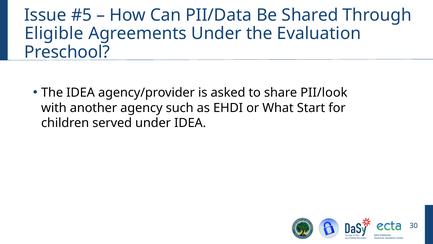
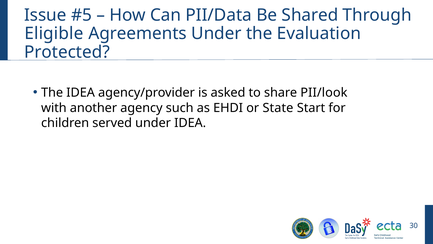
Preschool: Preschool -> Protected
What: What -> State
